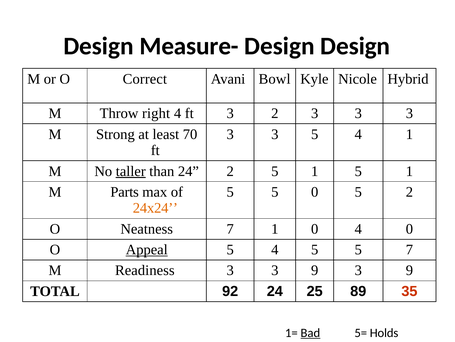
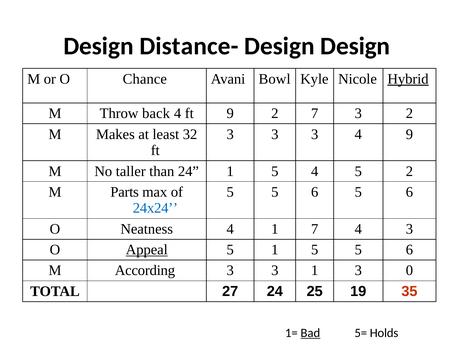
Measure-: Measure- -> Distance-
Correct: Correct -> Chance
Hybrid underline: none -> present
right: right -> back
4 ft 3: 3 -> 9
2 3: 3 -> 7
3 at (409, 113): 3 -> 2
Strong: Strong -> Makes
70: 70 -> 32
3 3 5: 5 -> 3
4 1: 1 -> 9
taller underline: present -> none
24 2: 2 -> 1
1 at (315, 171): 1 -> 4
1 at (409, 171): 1 -> 2
0 at (315, 192): 0 -> 6
2 at (409, 192): 2 -> 6
24x24 colour: orange -> blue
Neatness 7: 7 -> 4
1 0: 0 -> 7
4 0: 0 -> 3
4 at (275, 249): 4 -> 1
7 at (409, 249): 7 -> 6
Readiness: Readiness -> According
3 3 9: 9 -> 1
9 at (409, 270): 9 -> 0
92: 92 -> 27
89: 89 -> 19
